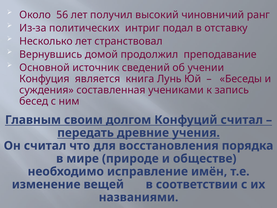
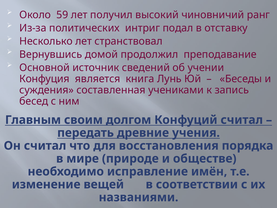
56: 56 -> 59
